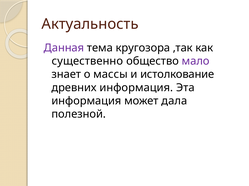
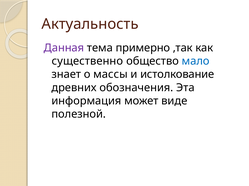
кругозора: кругозора -> примерно
мало colour: purple -> blue
древних информация: информация -> обозначения
дала: дала -> виде
